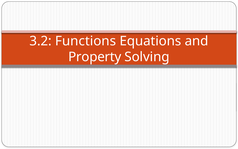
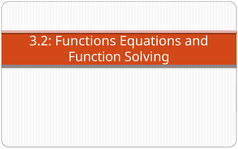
Property: Property -> Function
